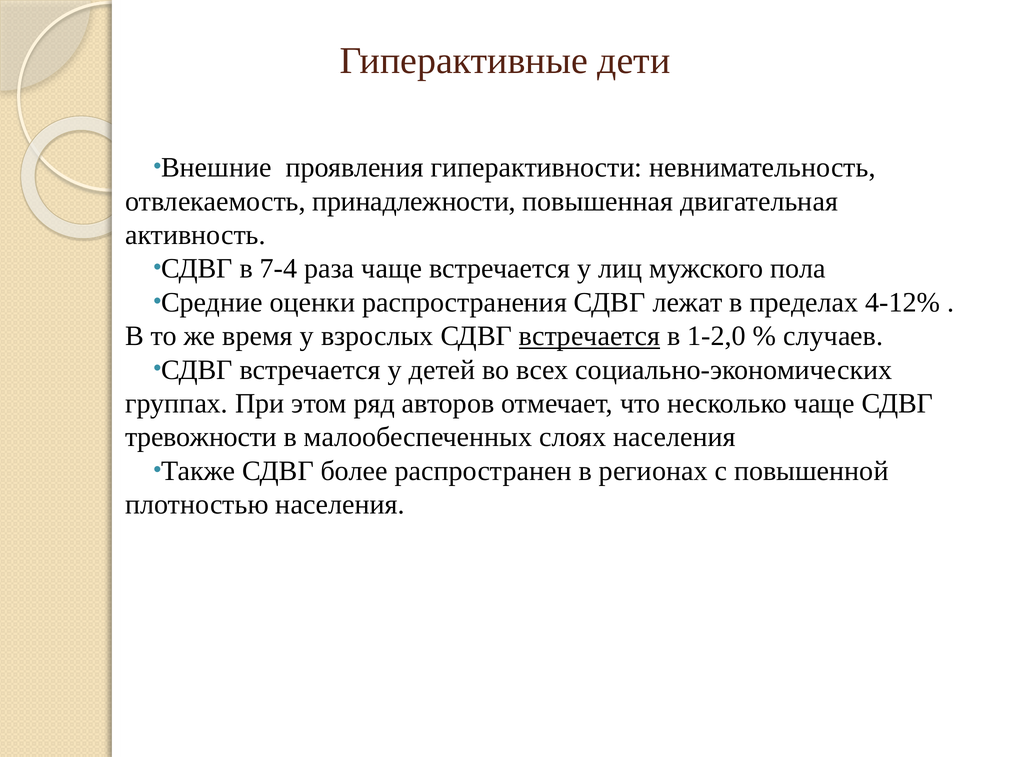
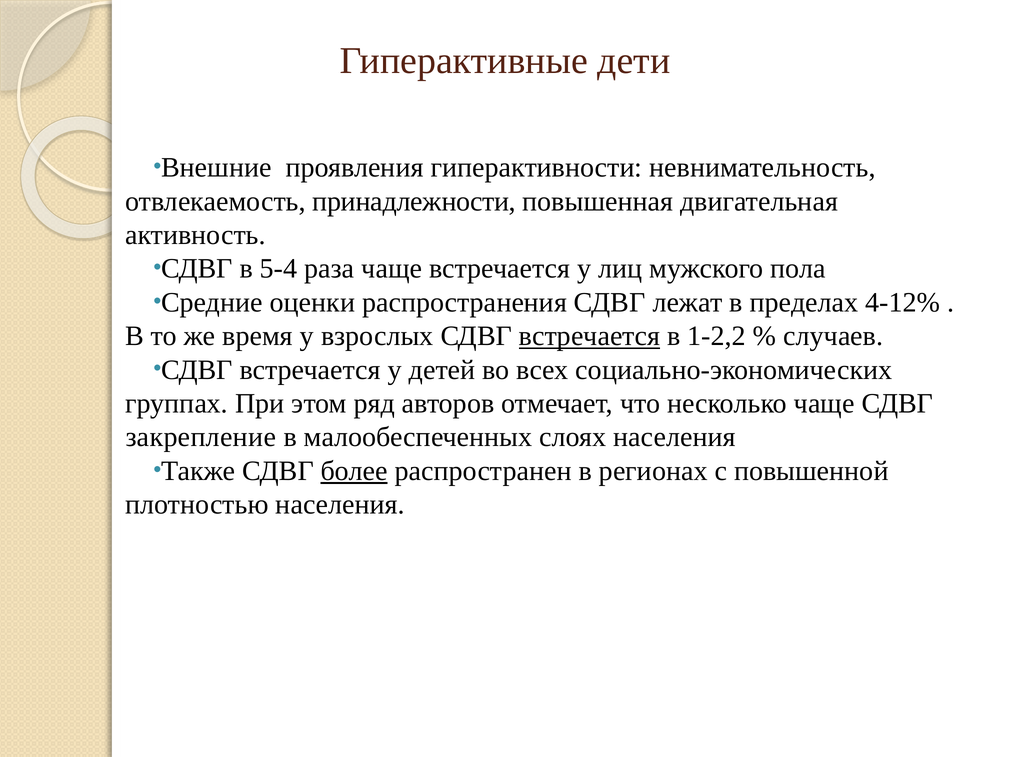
7-4: 7-4 -> 5-4
1-2,0: 1-2,0 -> 1-2,2
тревожности: тревожности -> закрепление
более underline: none -> present
